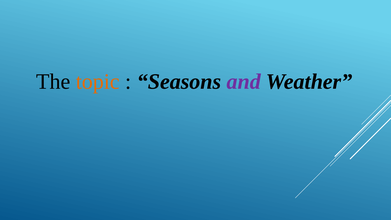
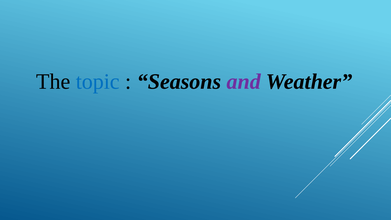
topic colour: orange -> blue
